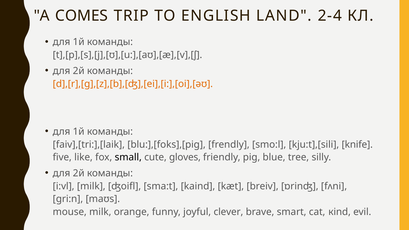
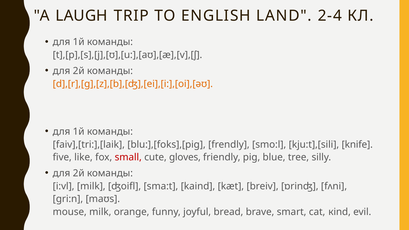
COMES: COMES -> LAUGH
small colour: black -> red
clever: clever -> bread
